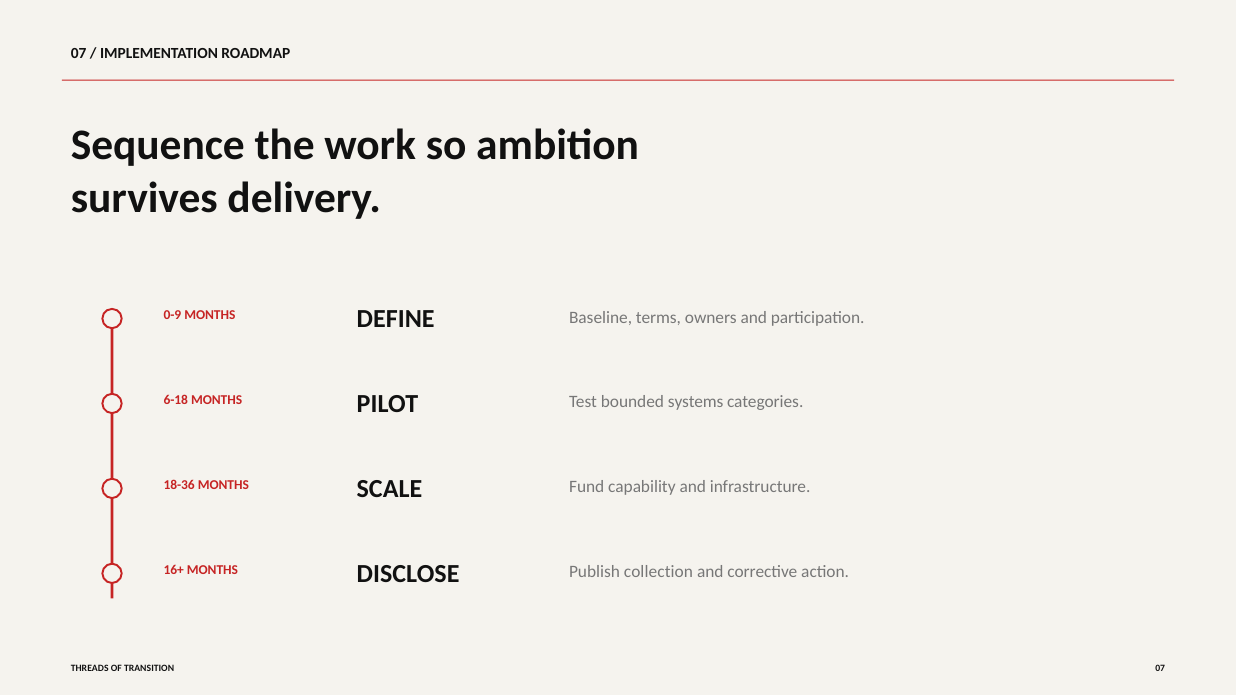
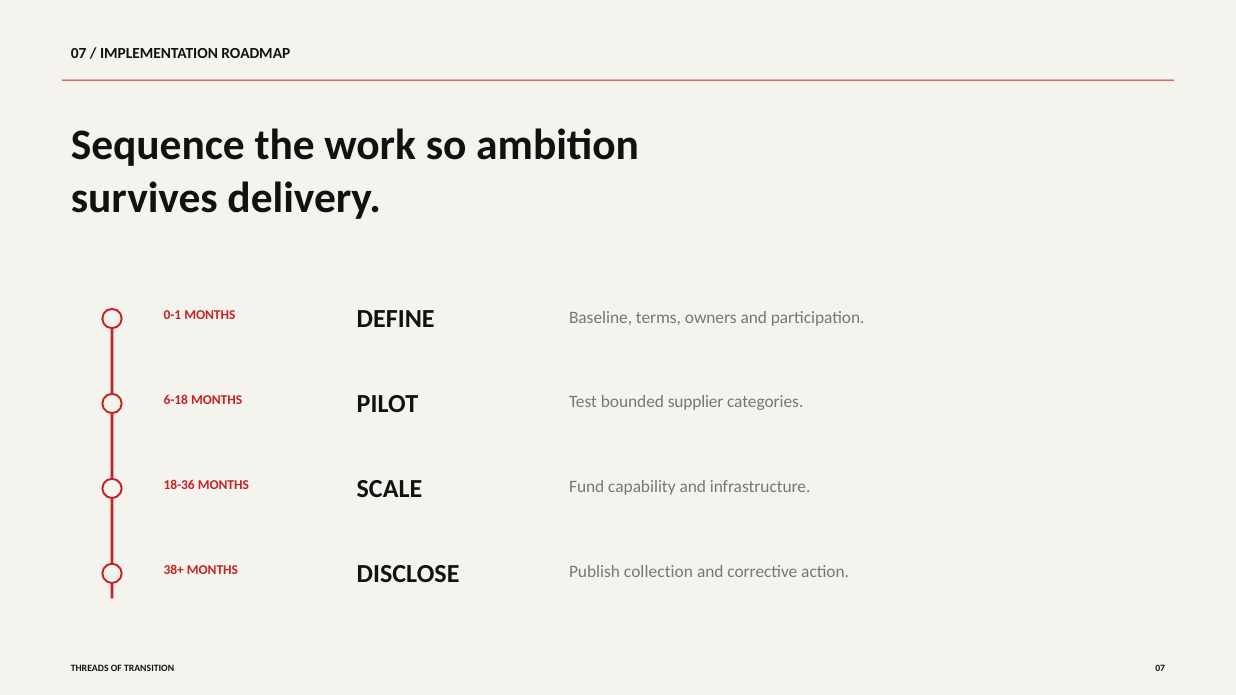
0-9: 0-9 -> 0-1
systems: systems -> supplier
16+: 16+ -> 38+
